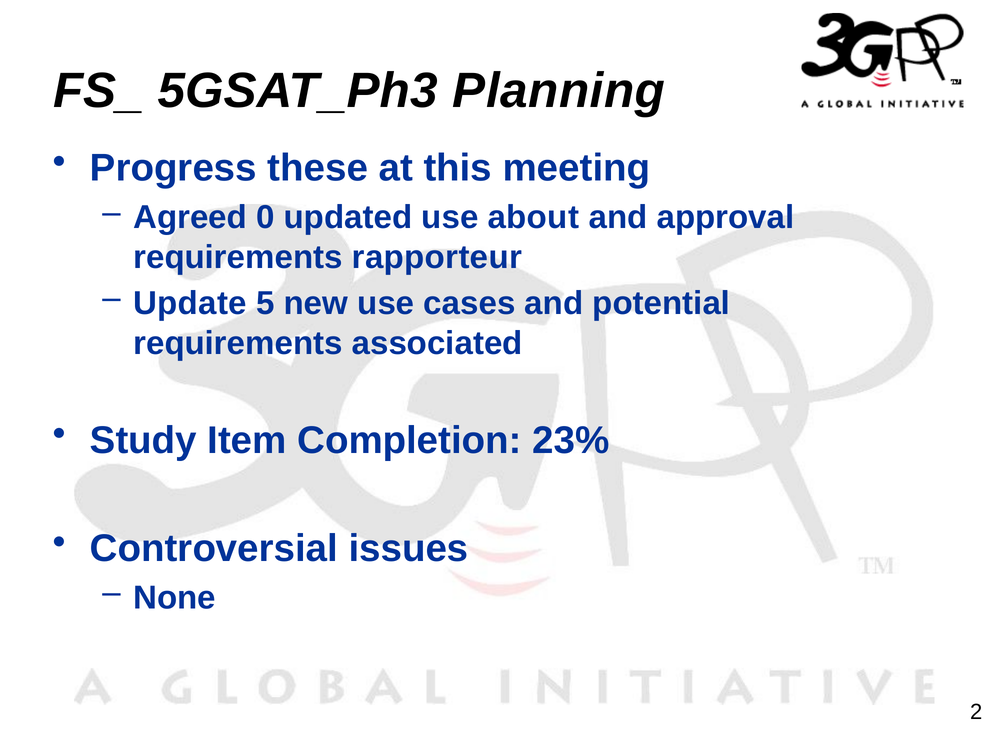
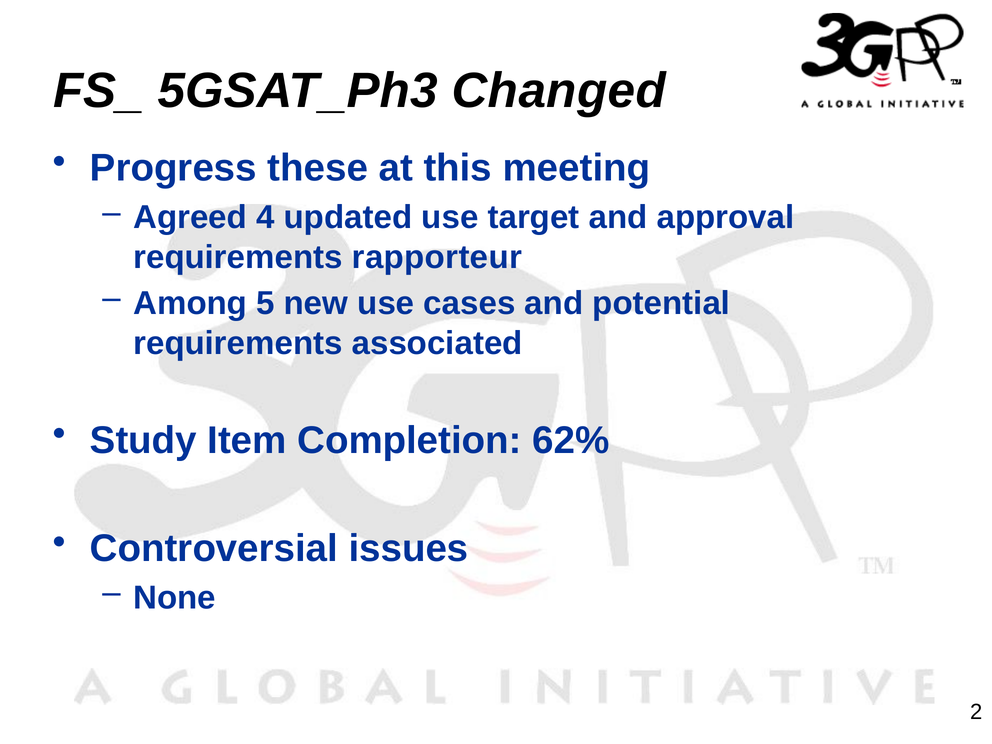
Planning: Planning -> Changed
0: 0 -> 4
about: about -> target
Update: Update -> Among
23%: 23% -> 62%
